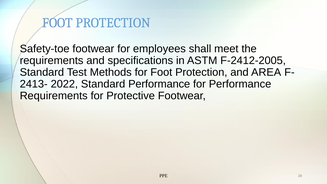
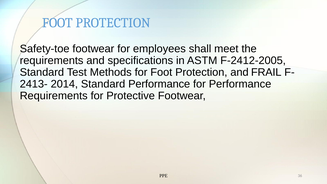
AREA: AREA -> FRAIL
2022: 2022 -> 2014
